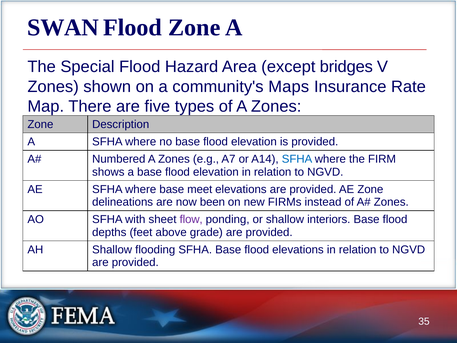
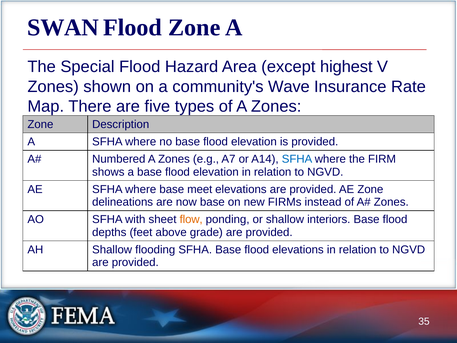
bridges: bridges -> highest
Maps: Maps -> Wave
now been: been -> base
flow colour: purple -> orange
